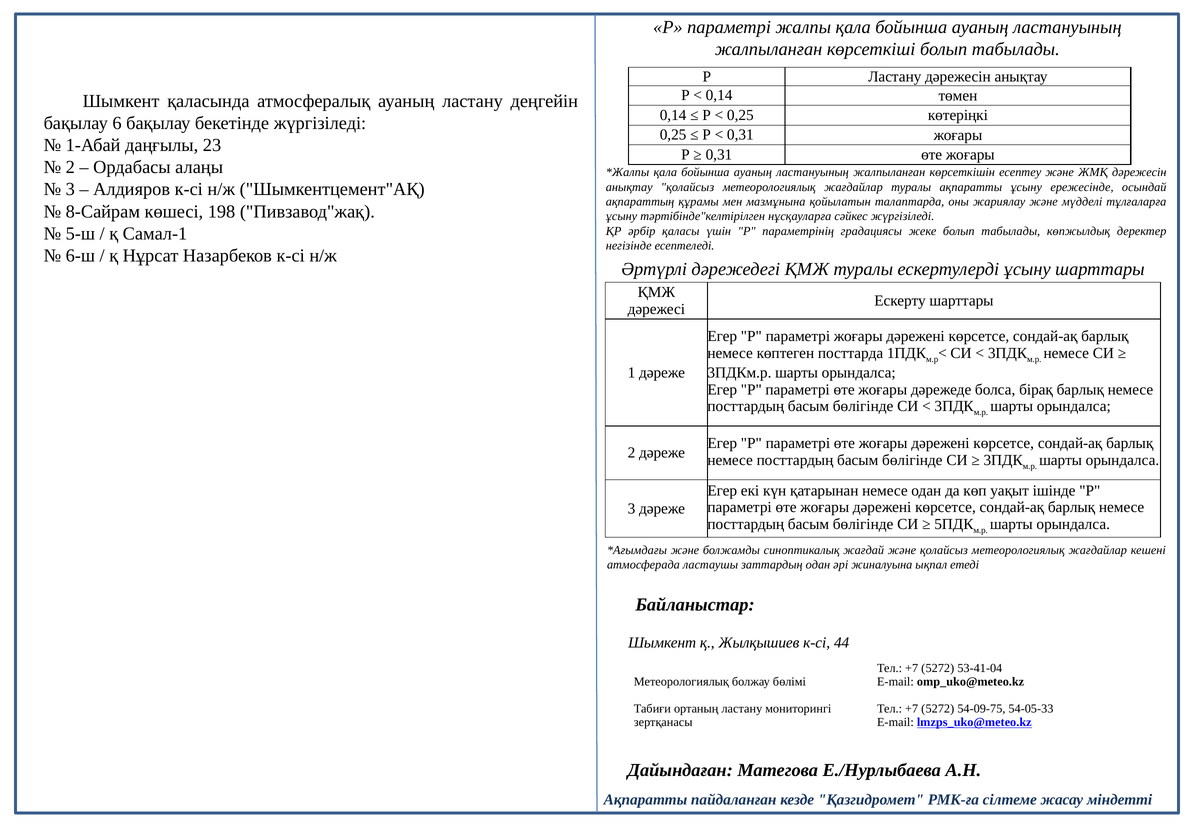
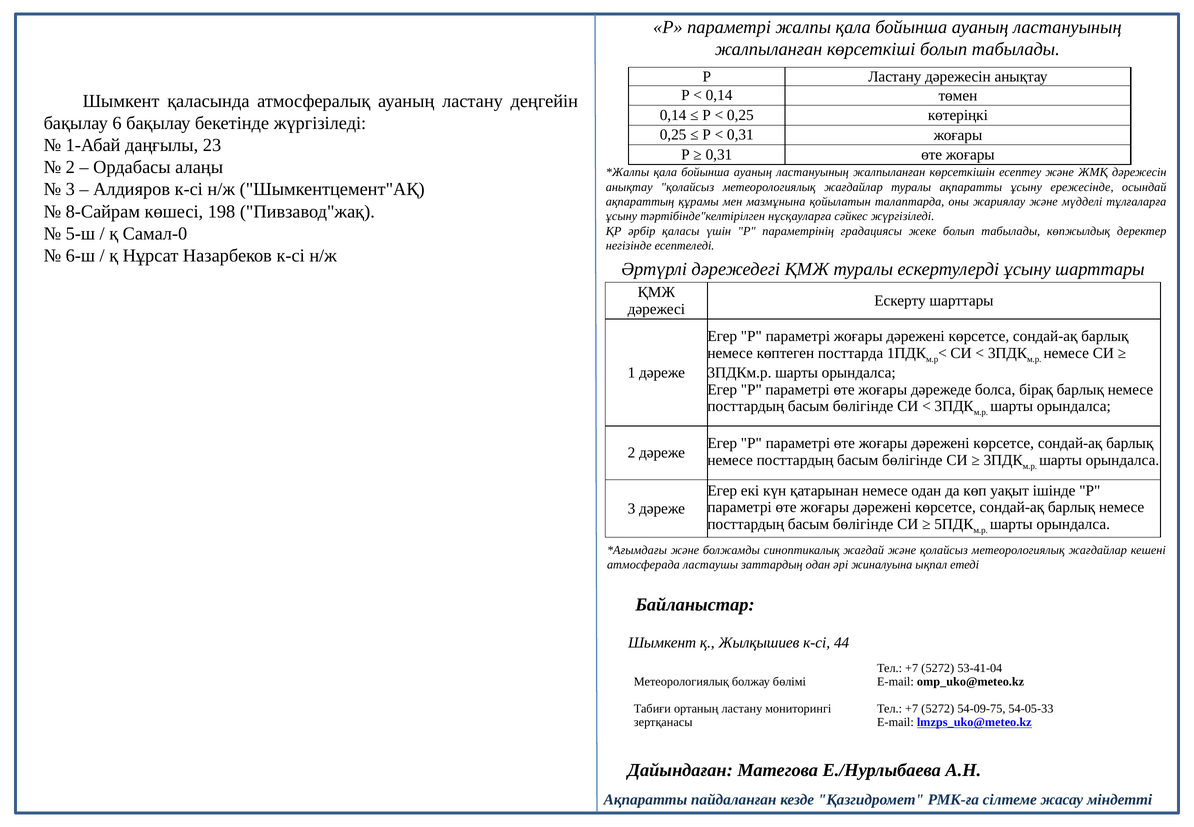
Самал-1: Самал-1 -> Самал-0
